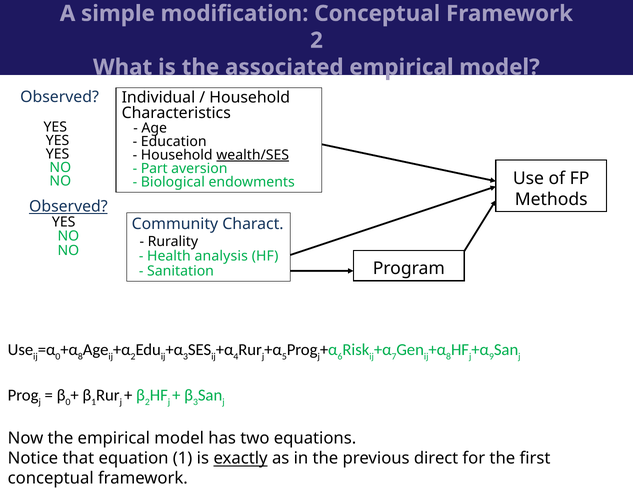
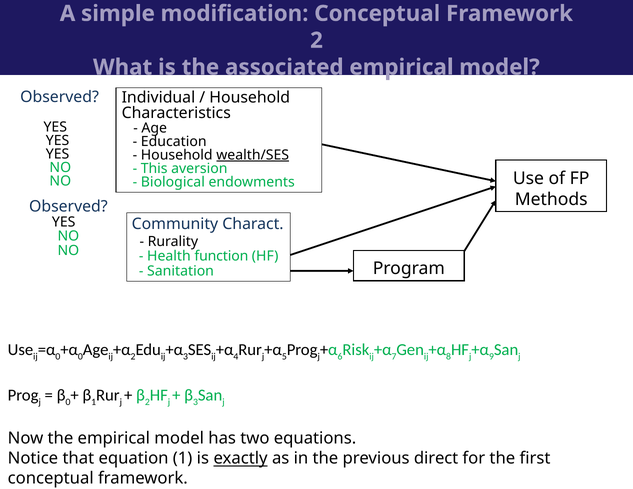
Part: Part -> This
Observed at (68, 207) underline: present -> none
analysis: analysis -> function
8 at (80, 356): 8 -> 0
